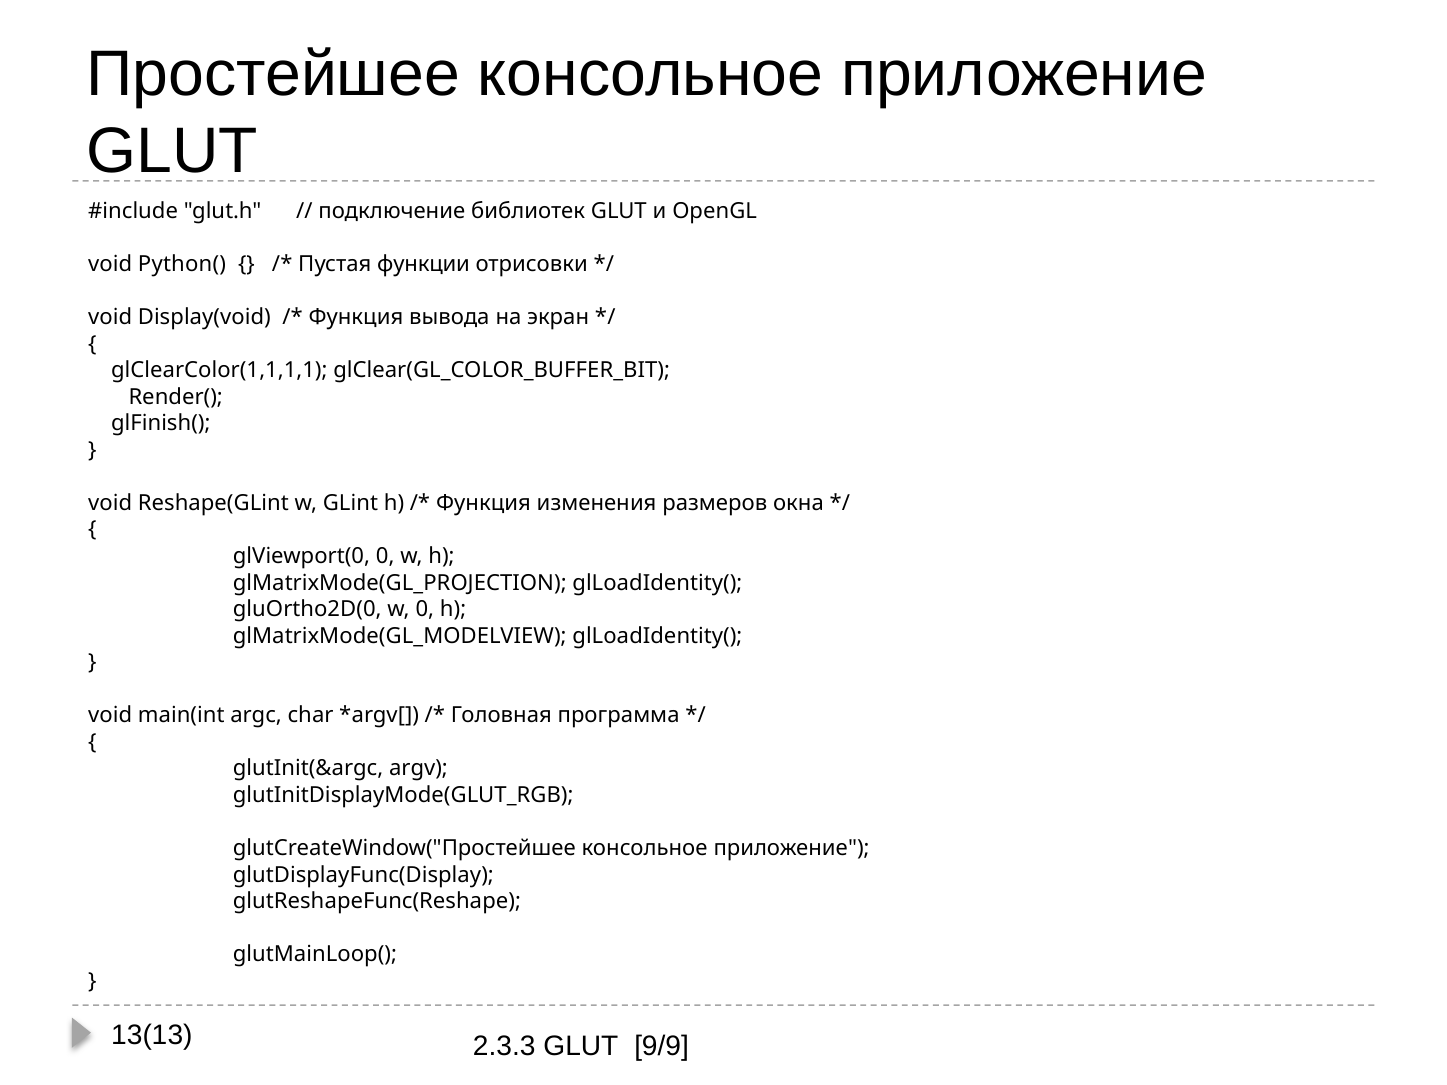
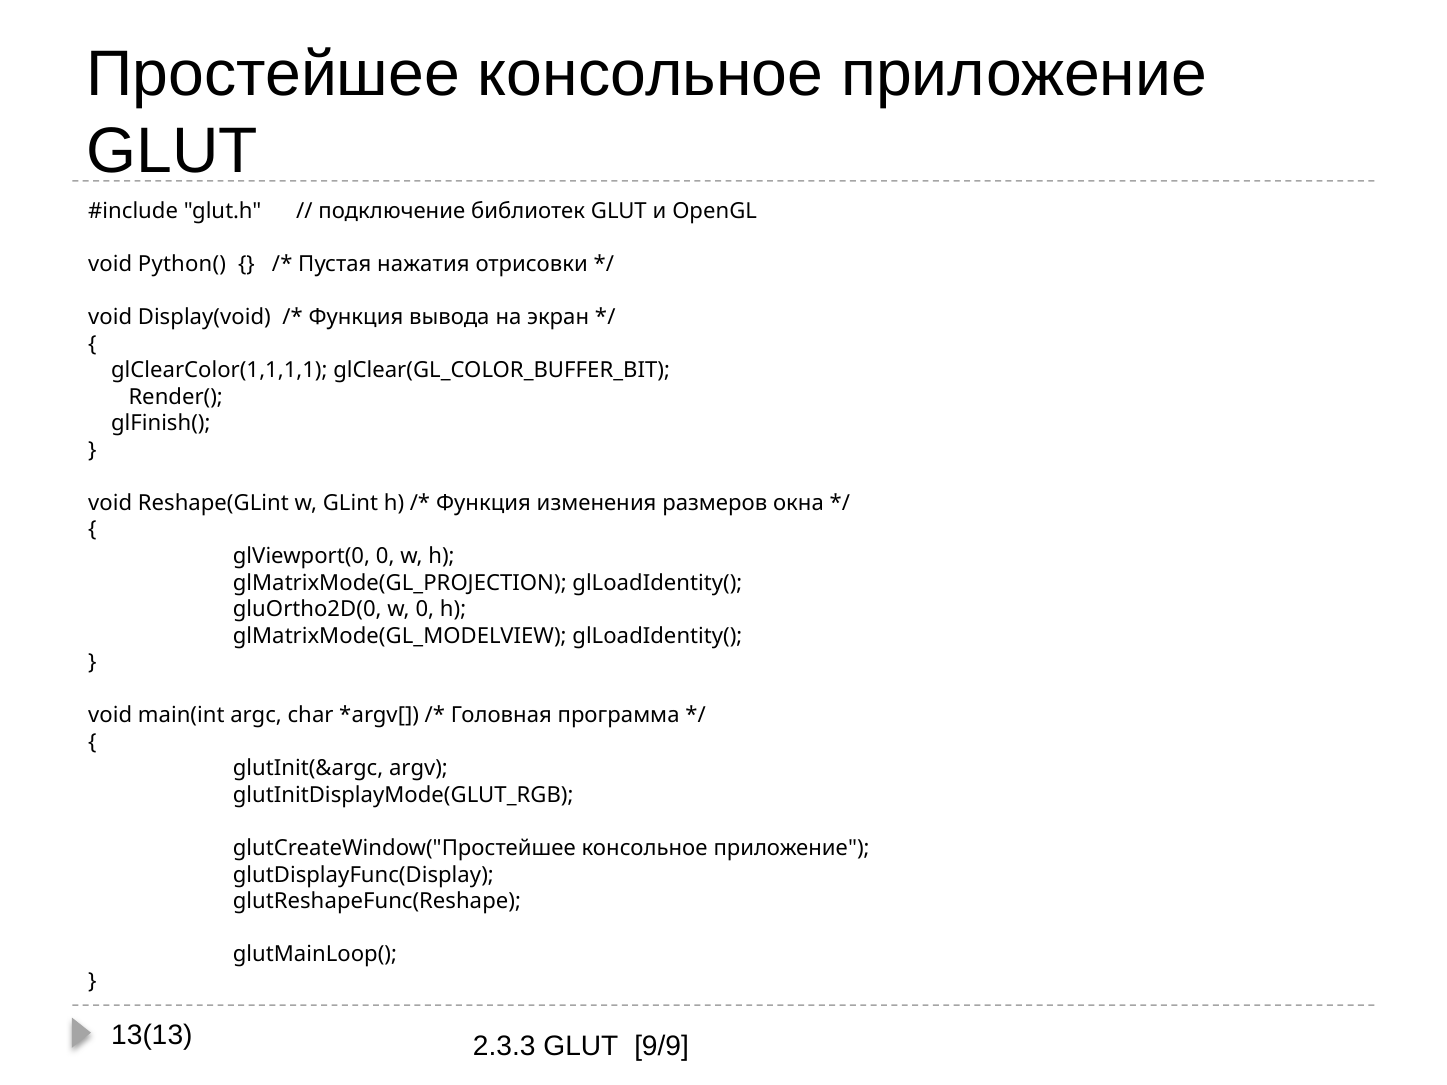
функции: функции -> нажатия
